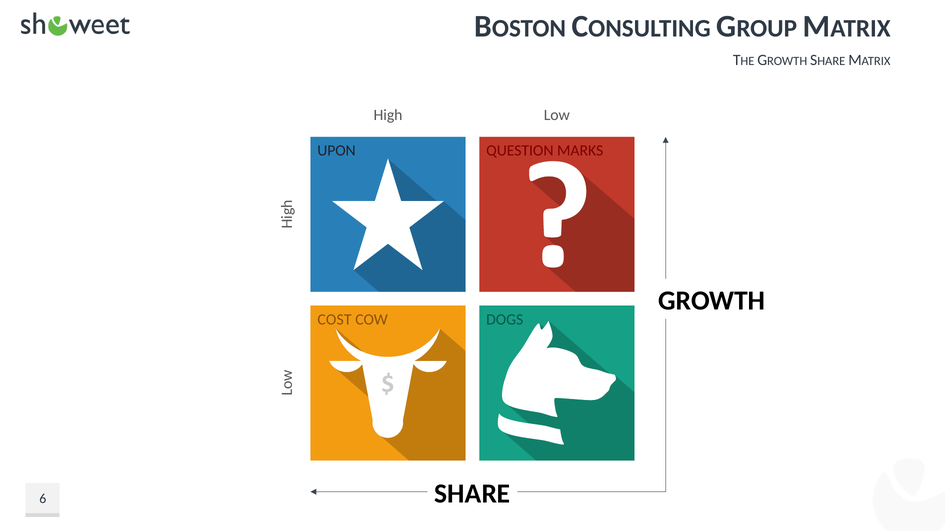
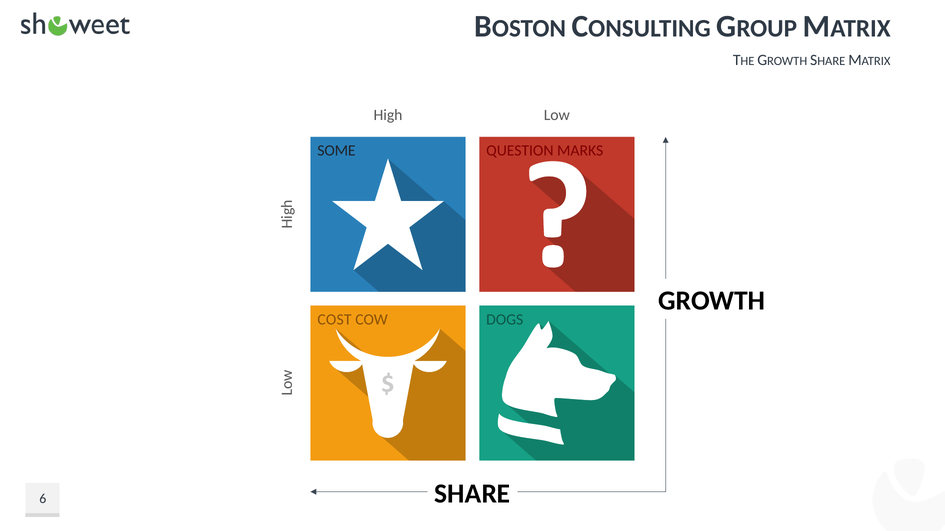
UPON: UPON -> SOME
